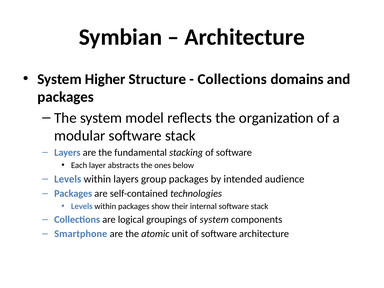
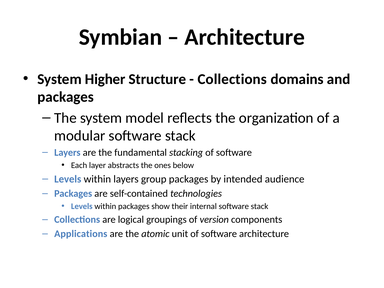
of system: system -> version
Smartphone: Smartphone -> Applications
